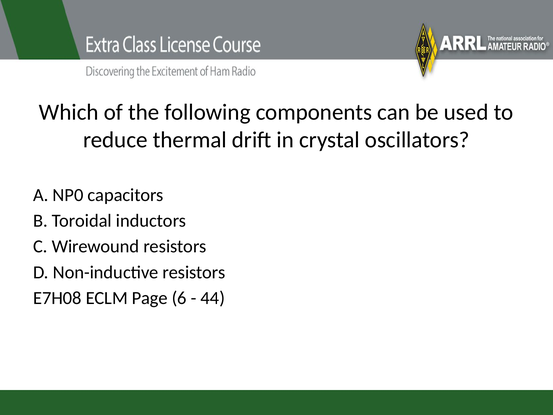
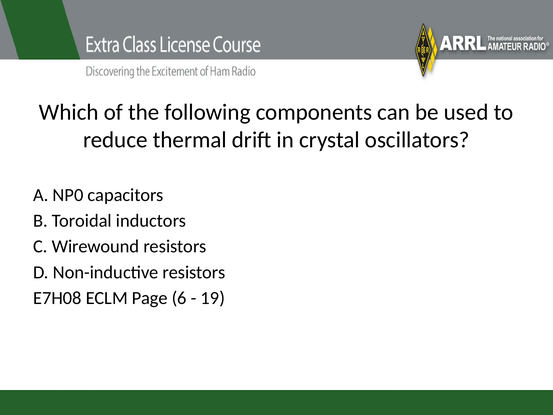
44: 44 -> 19
